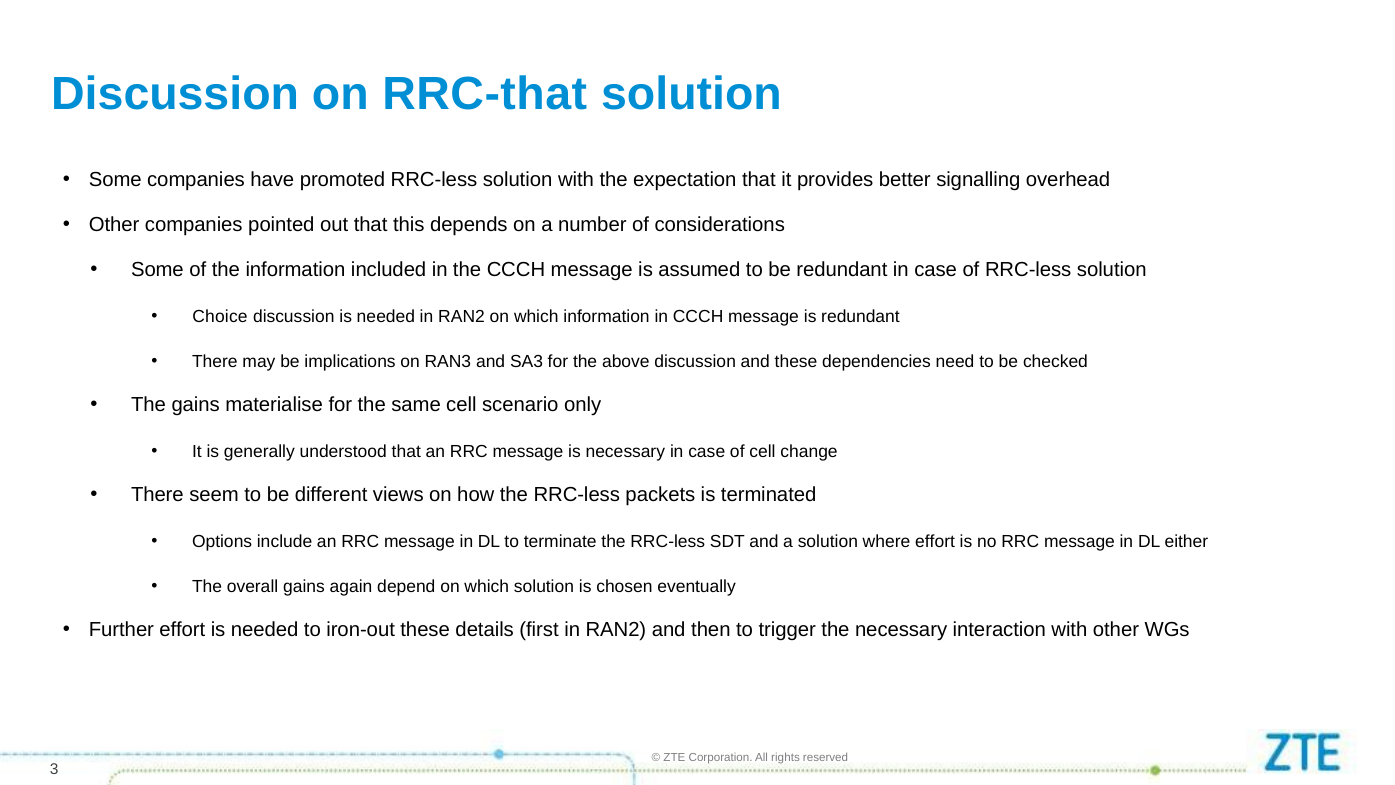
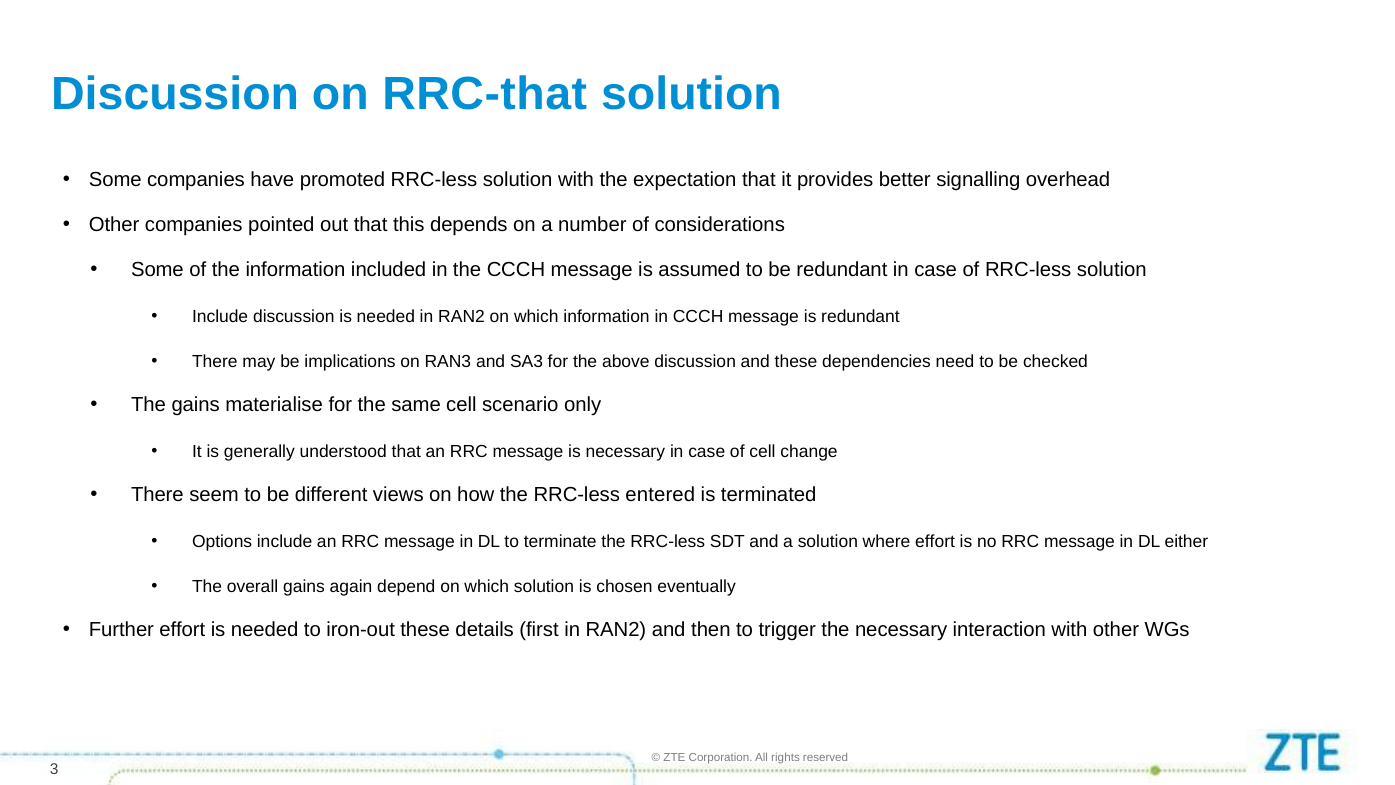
Choice at (220, 316): Choice -> Include
packets: packets -> entered
